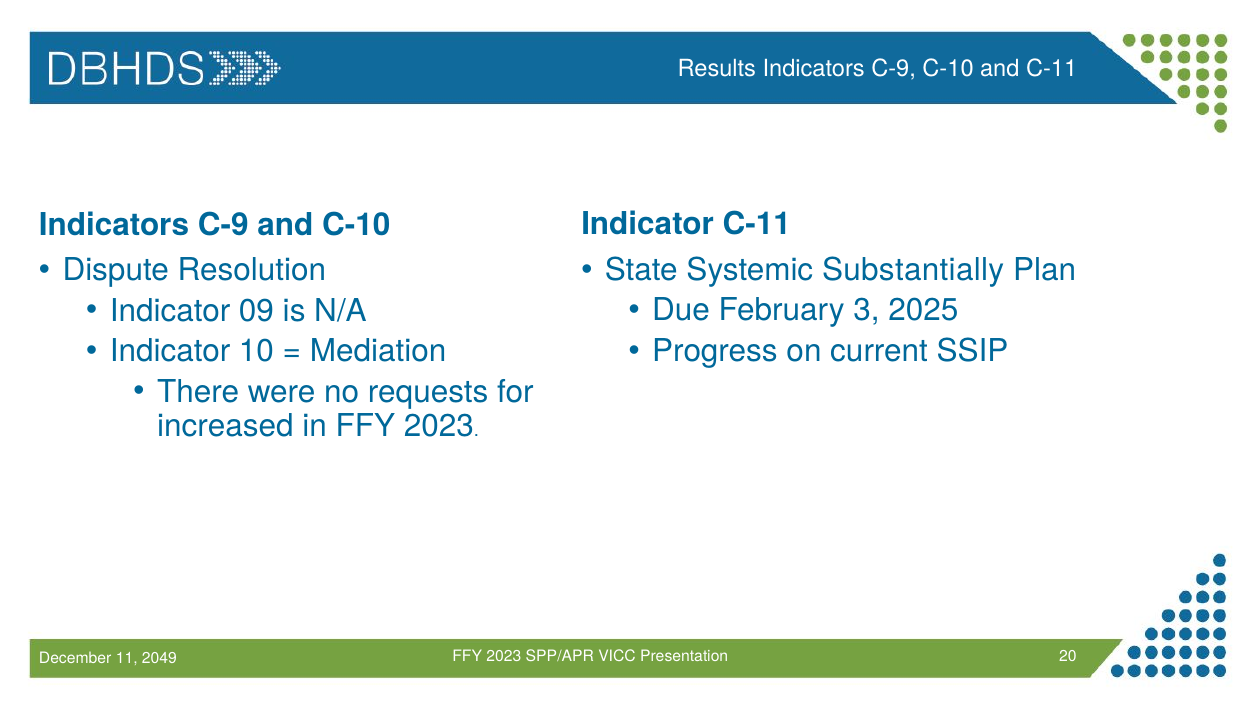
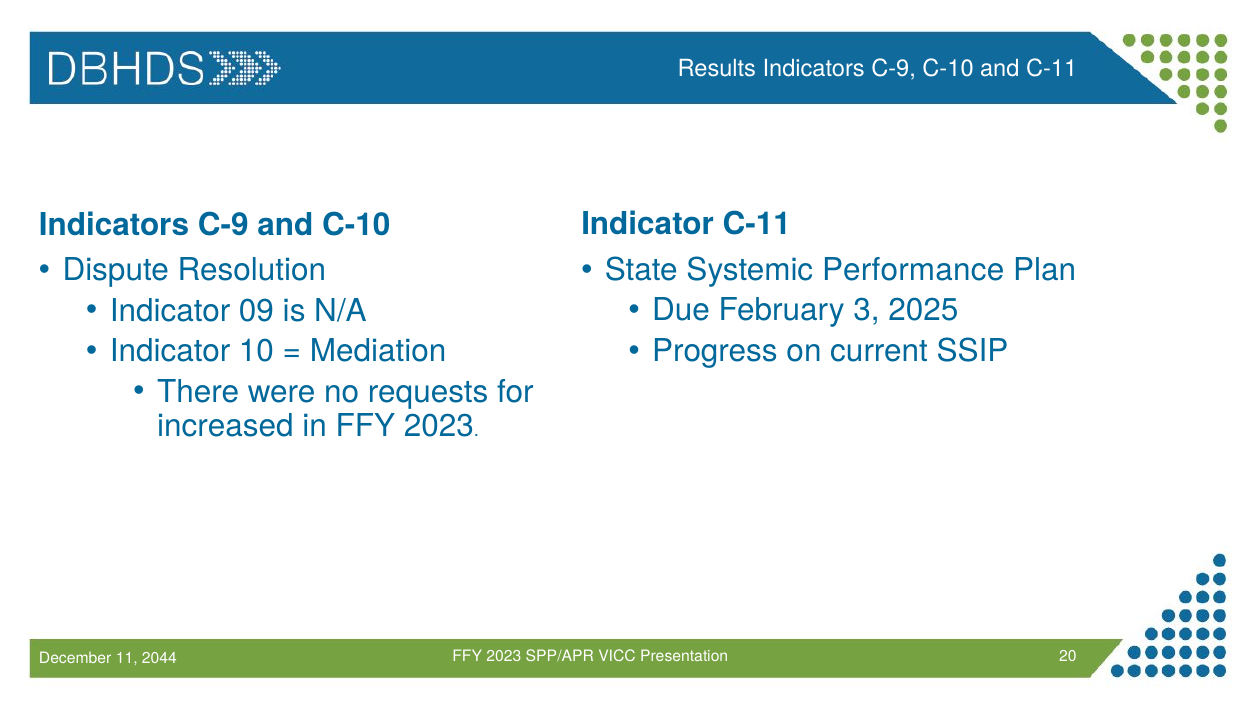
Substantially: Substantially -> Performance
2049: 2049 -> 2044
